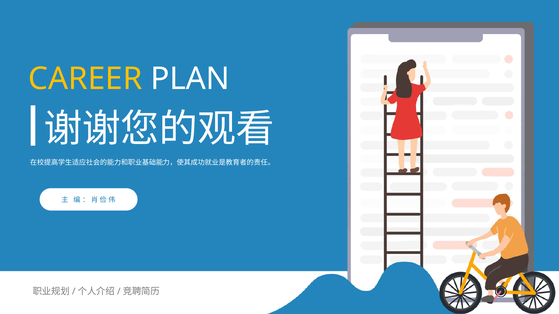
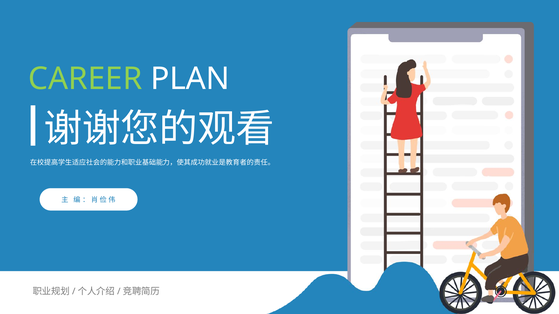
CAREER colour: yellow -> light green
